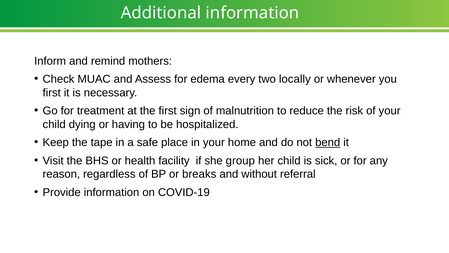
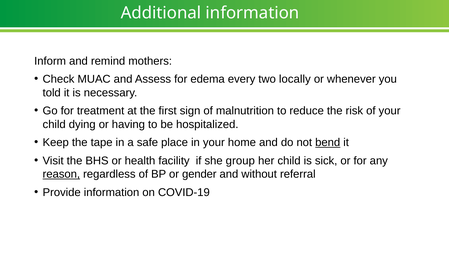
first at (52, 93): first -> told
reason underline: none -> present
breaks: breaks -> gender
